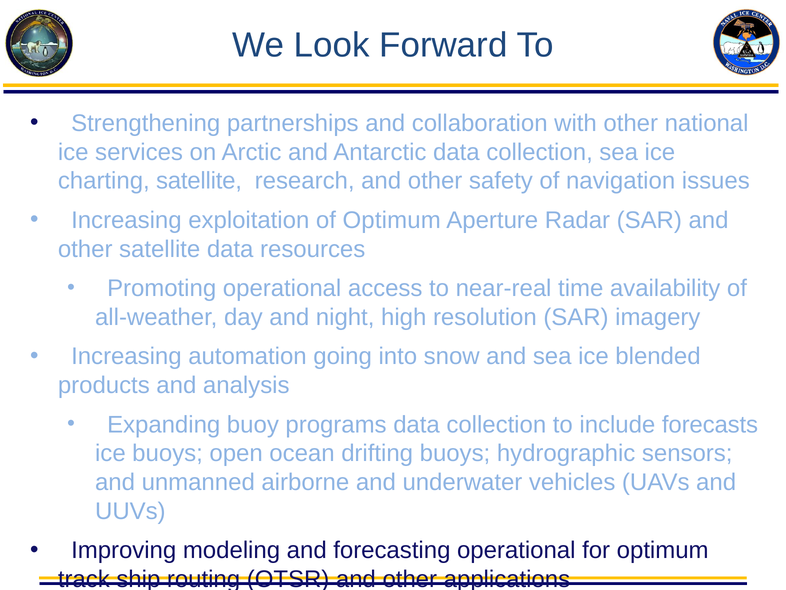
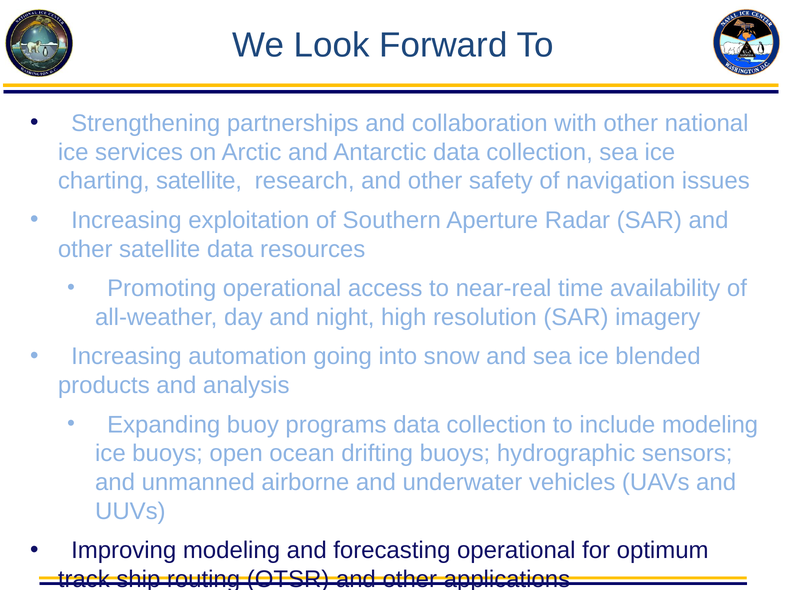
of Optimum: Optimum -> Southern
include forecasts: forecasts -> modeling
